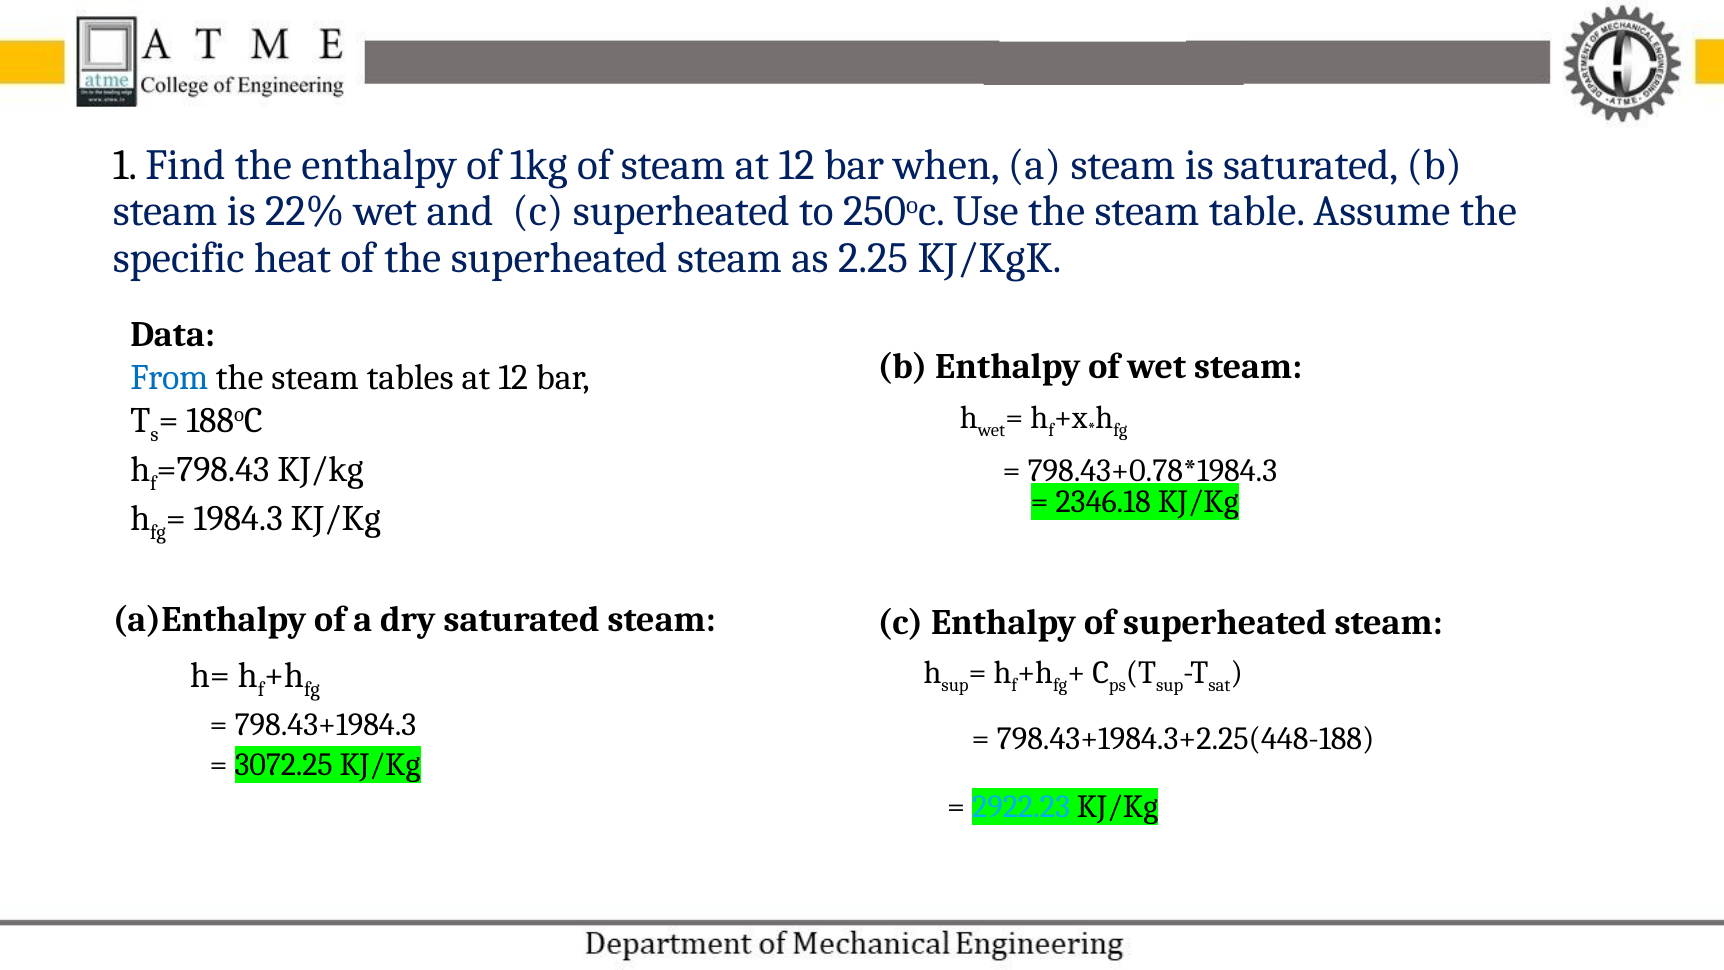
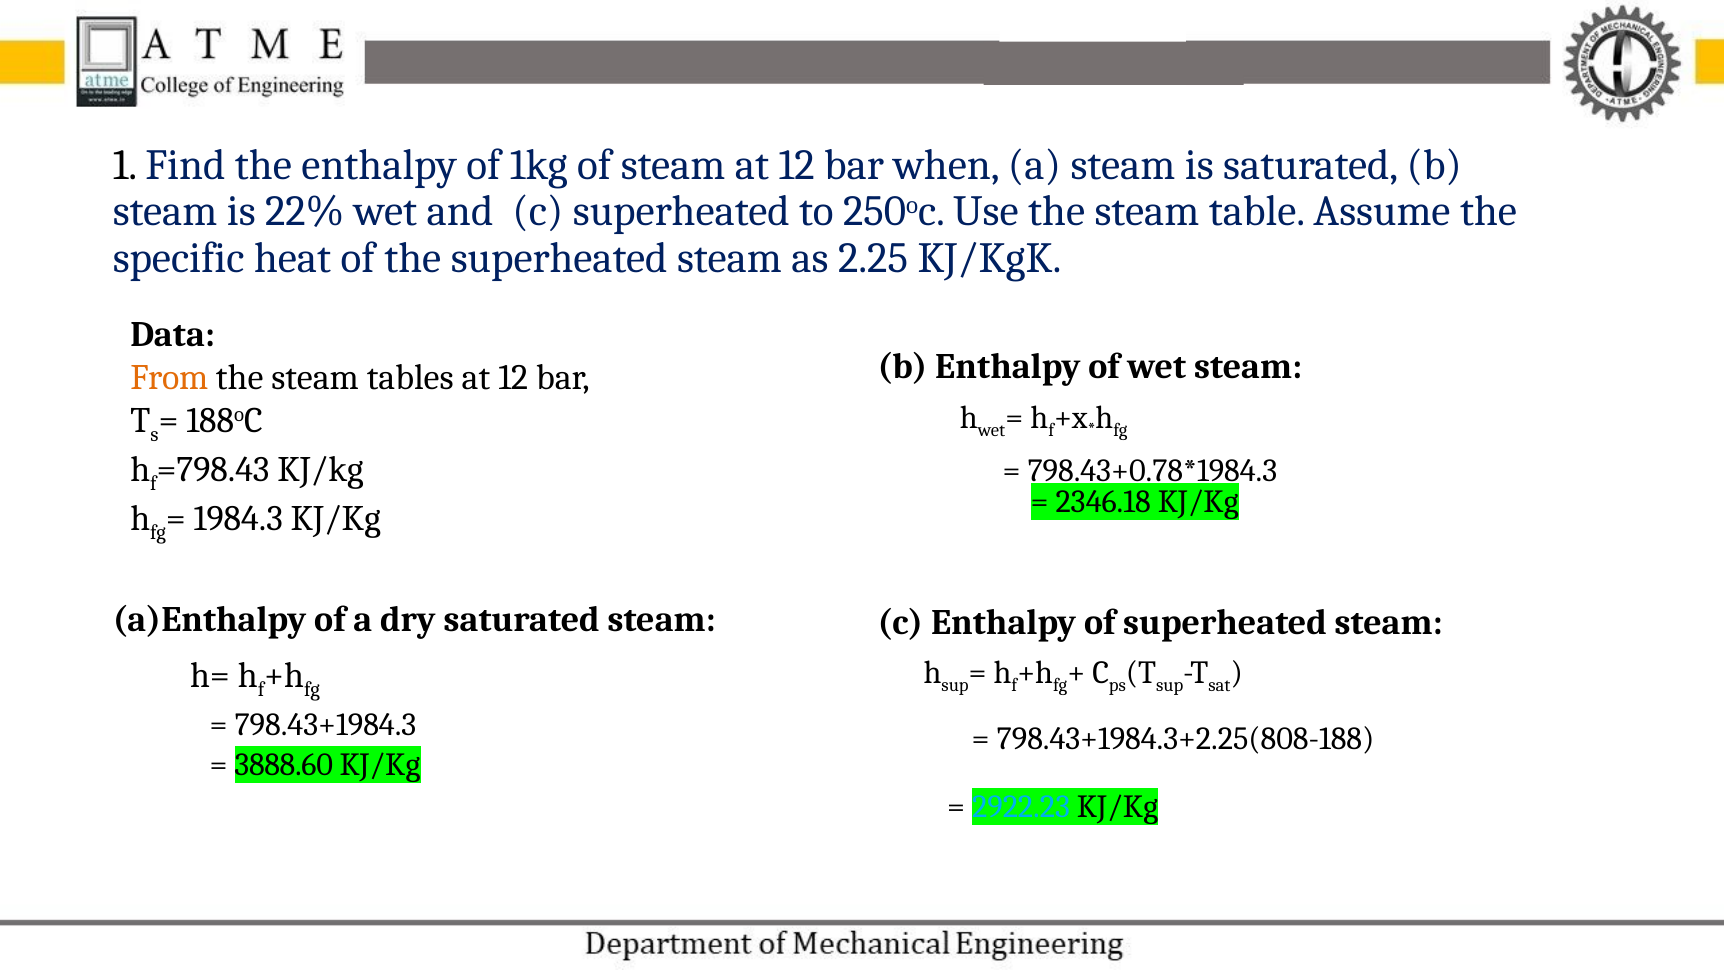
From colour: blue -> orange
798.43+1984.3+2.25(448-188: 798.43+1984.3+2.25(448-188 -> 798.43+1984.3+2.25(808-188
3072.25: 3072.25 -> 3888.60
